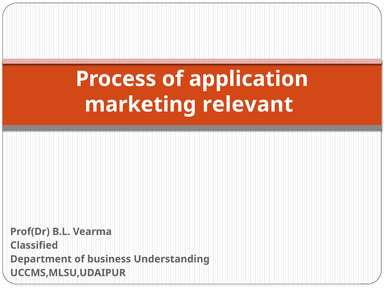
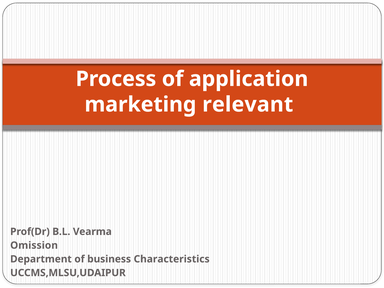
Classified: Classified -> Omission
Understanding: Understanding -> Characteristics
